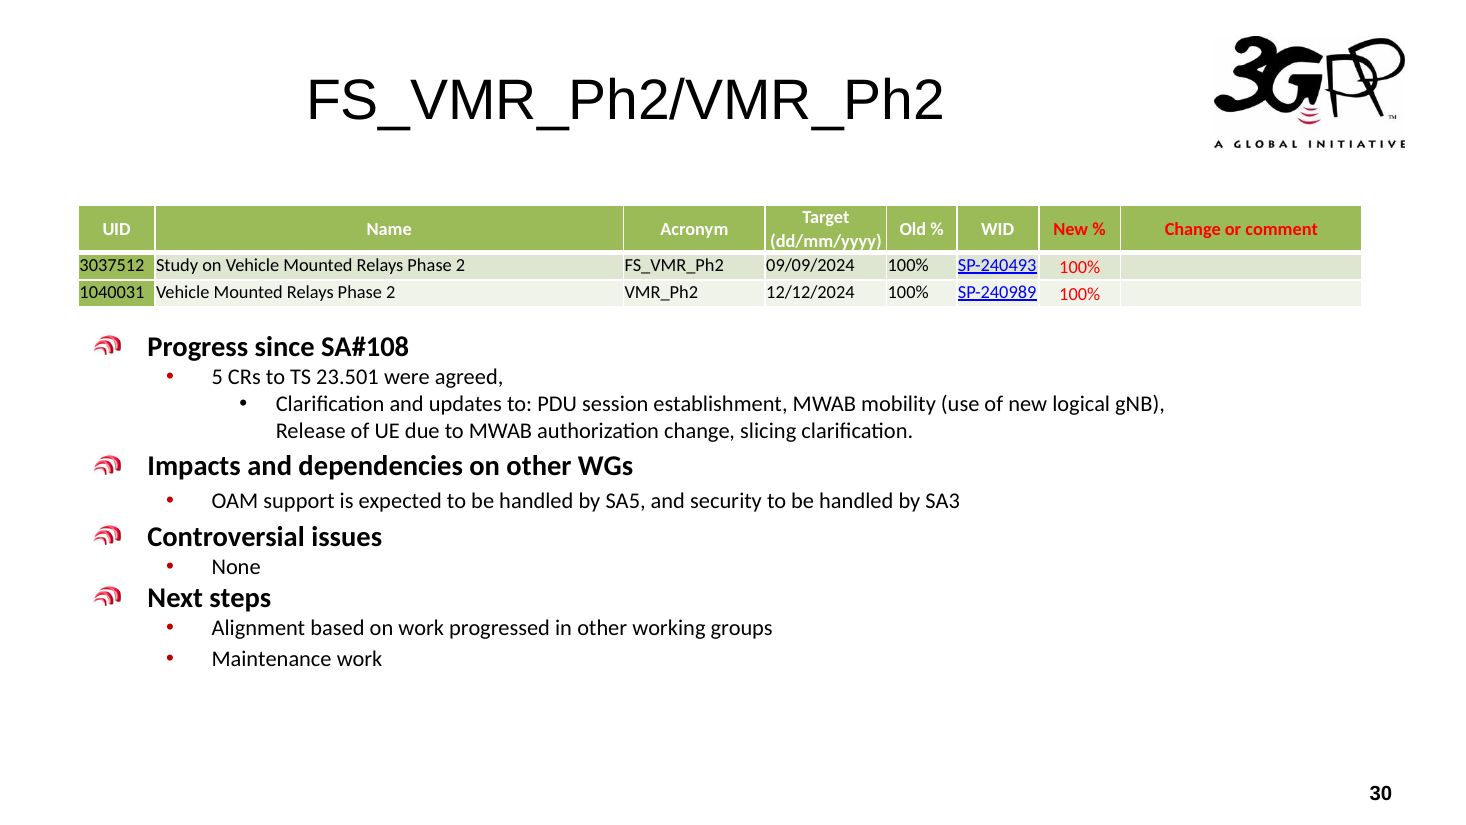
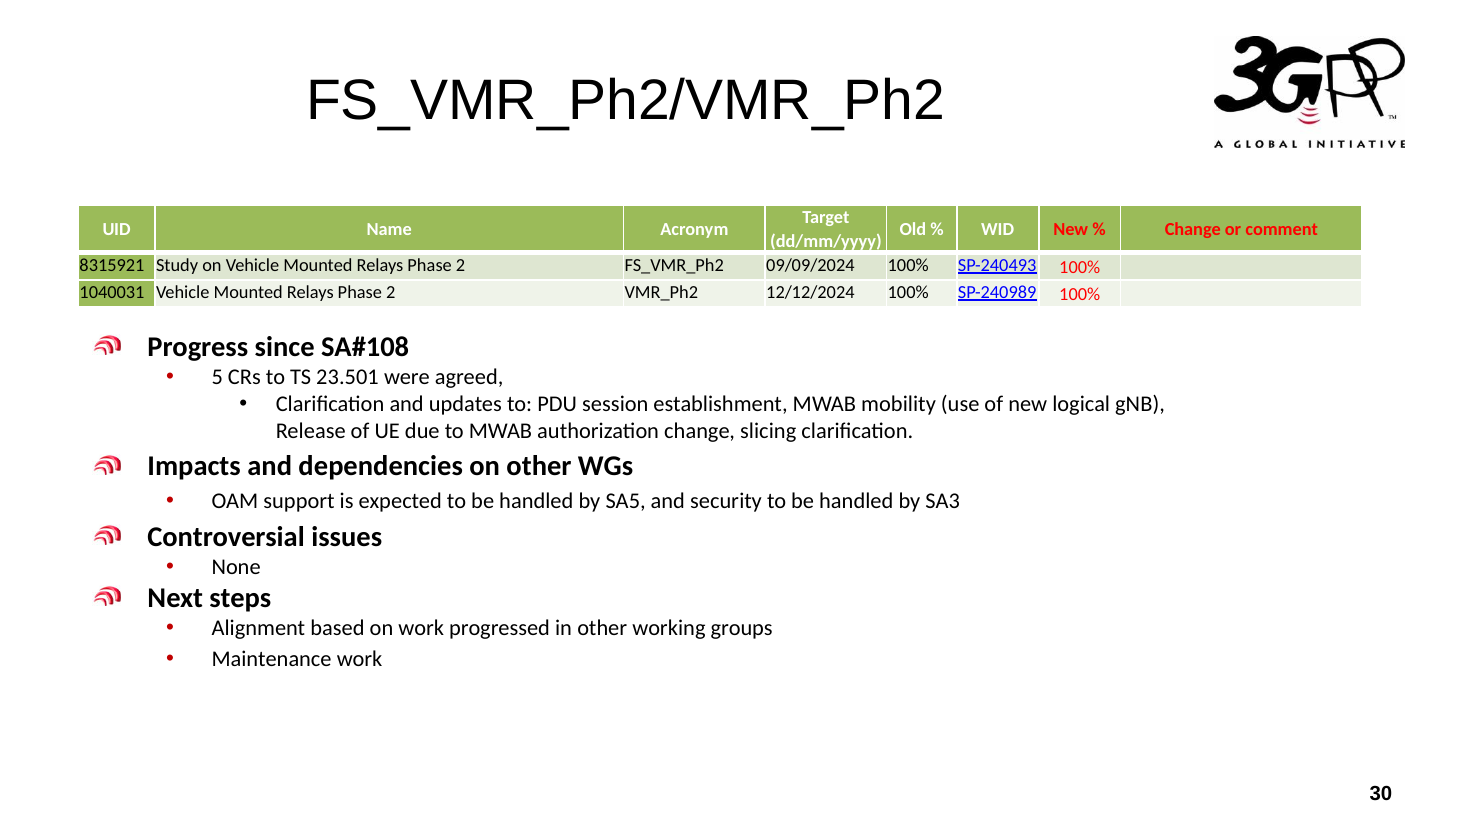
3037512: 3037512 -> 8315921
